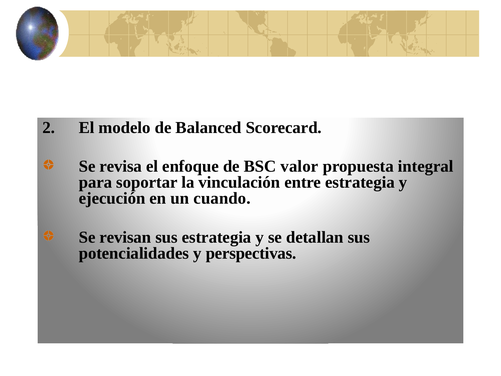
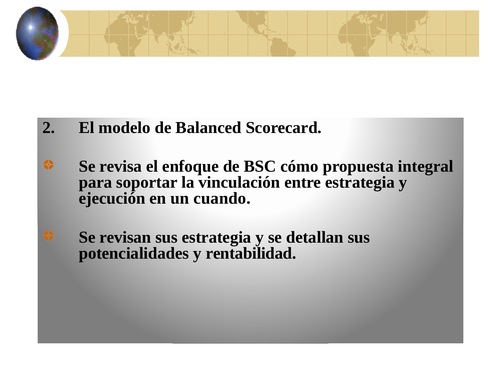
valor: valor -> cómo
perspectivas: perspectivas -> rentabilidad
